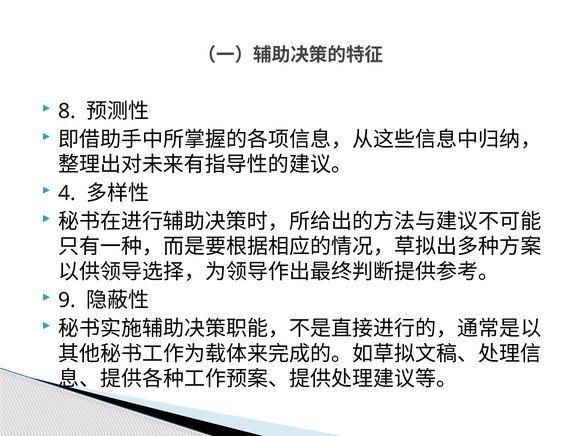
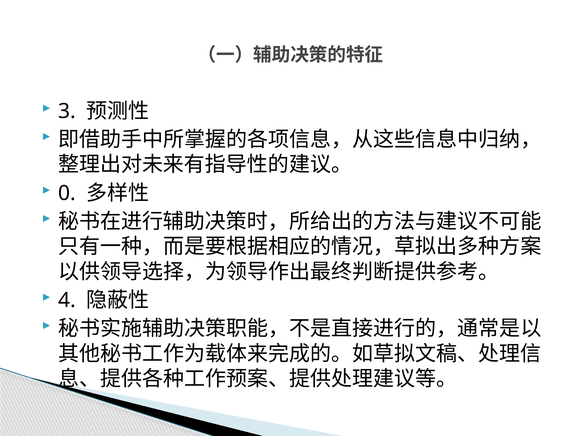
8: 8 -> 3
4: 4 -> 0
9: 9 -> 4
